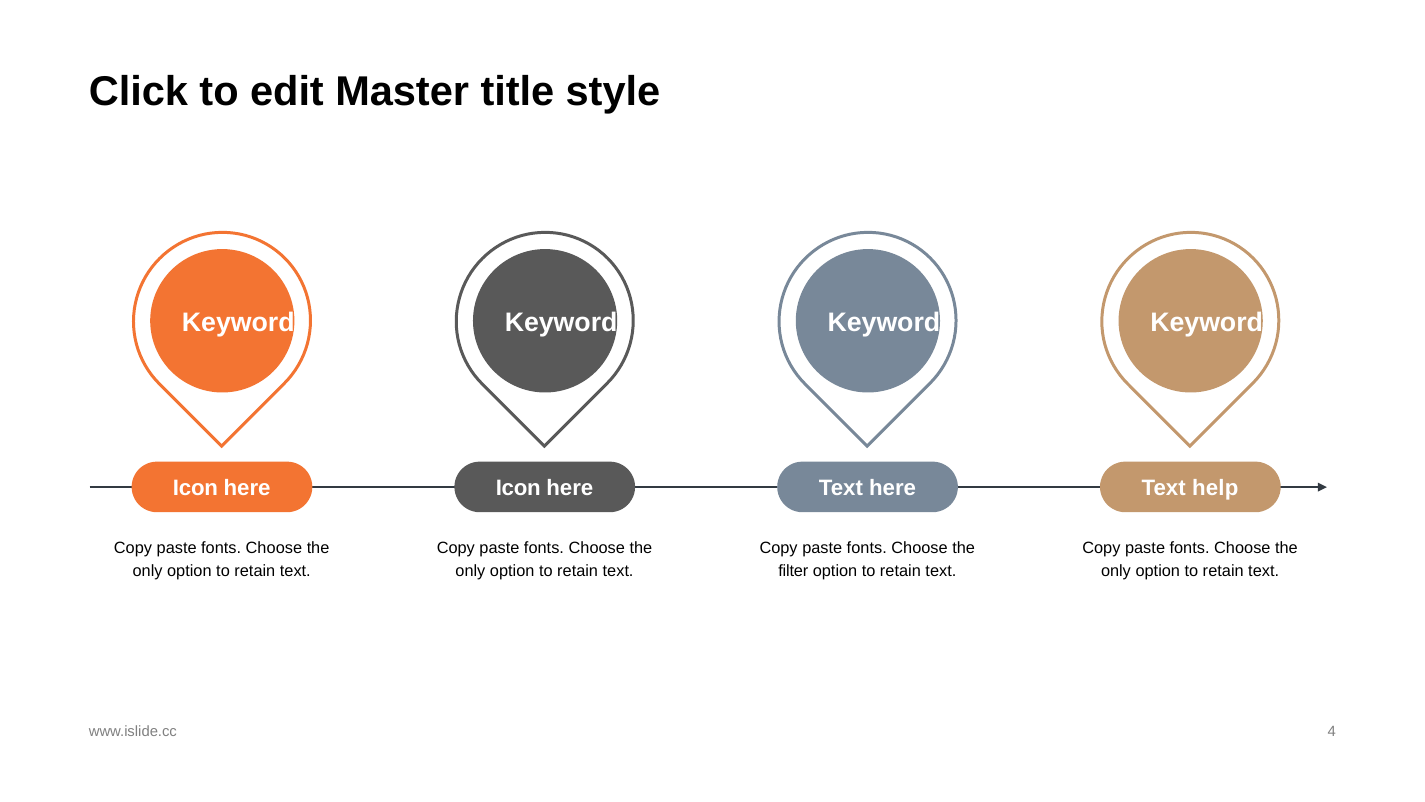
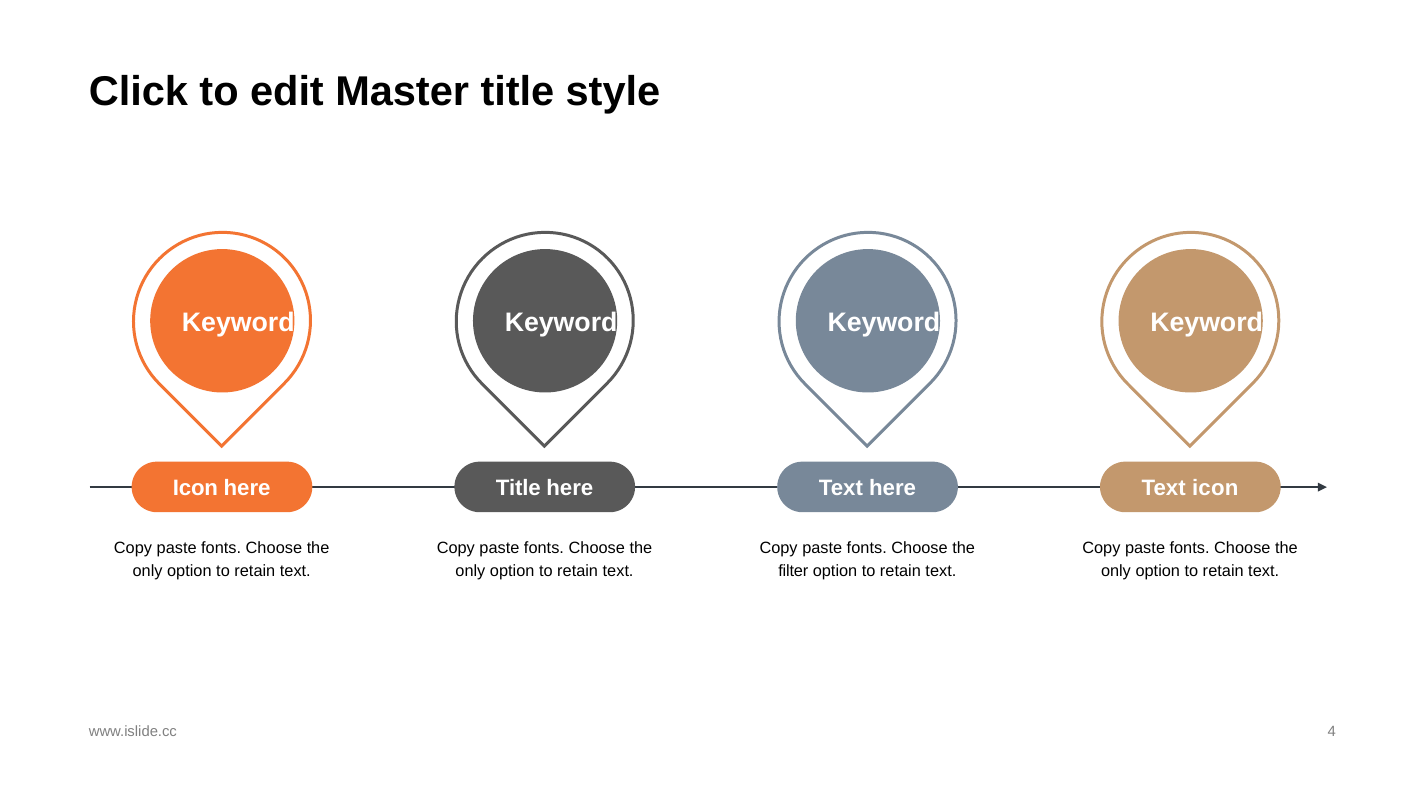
Icon at (518, 488): Icon -> Title
Text help: help -> icon
